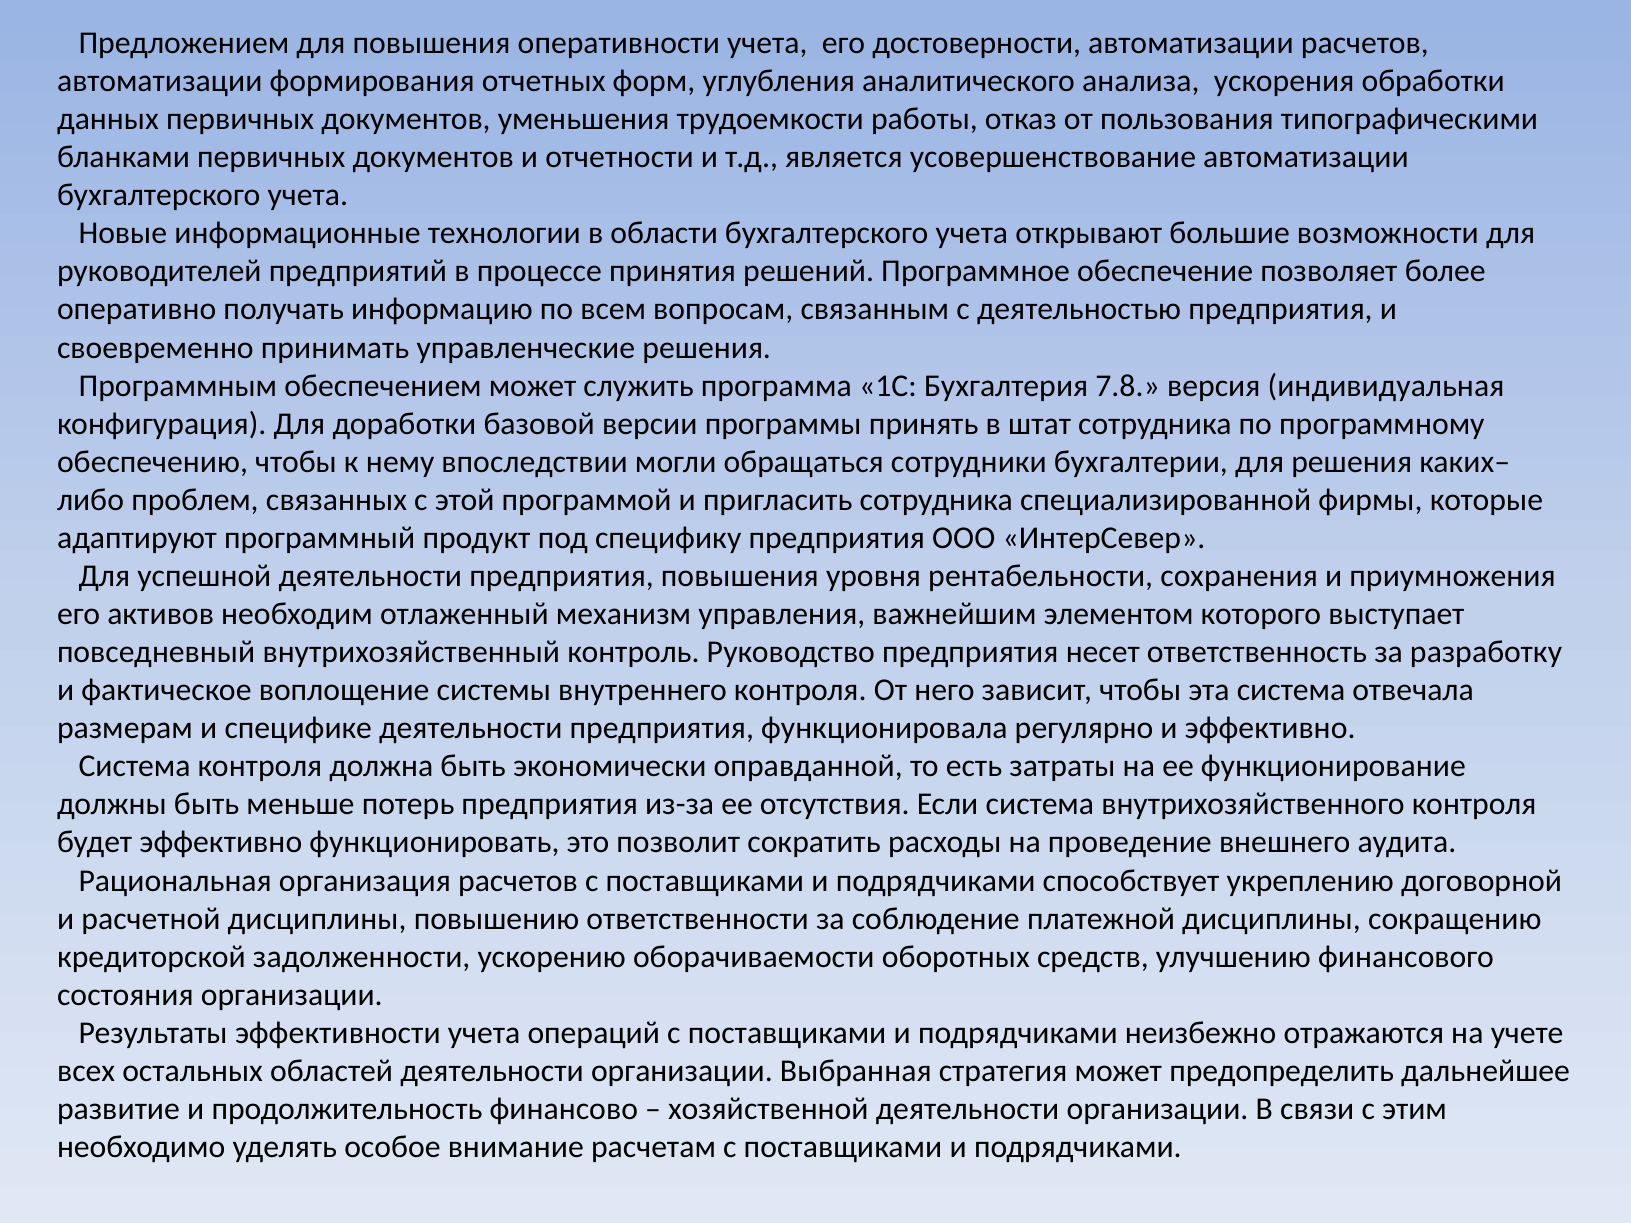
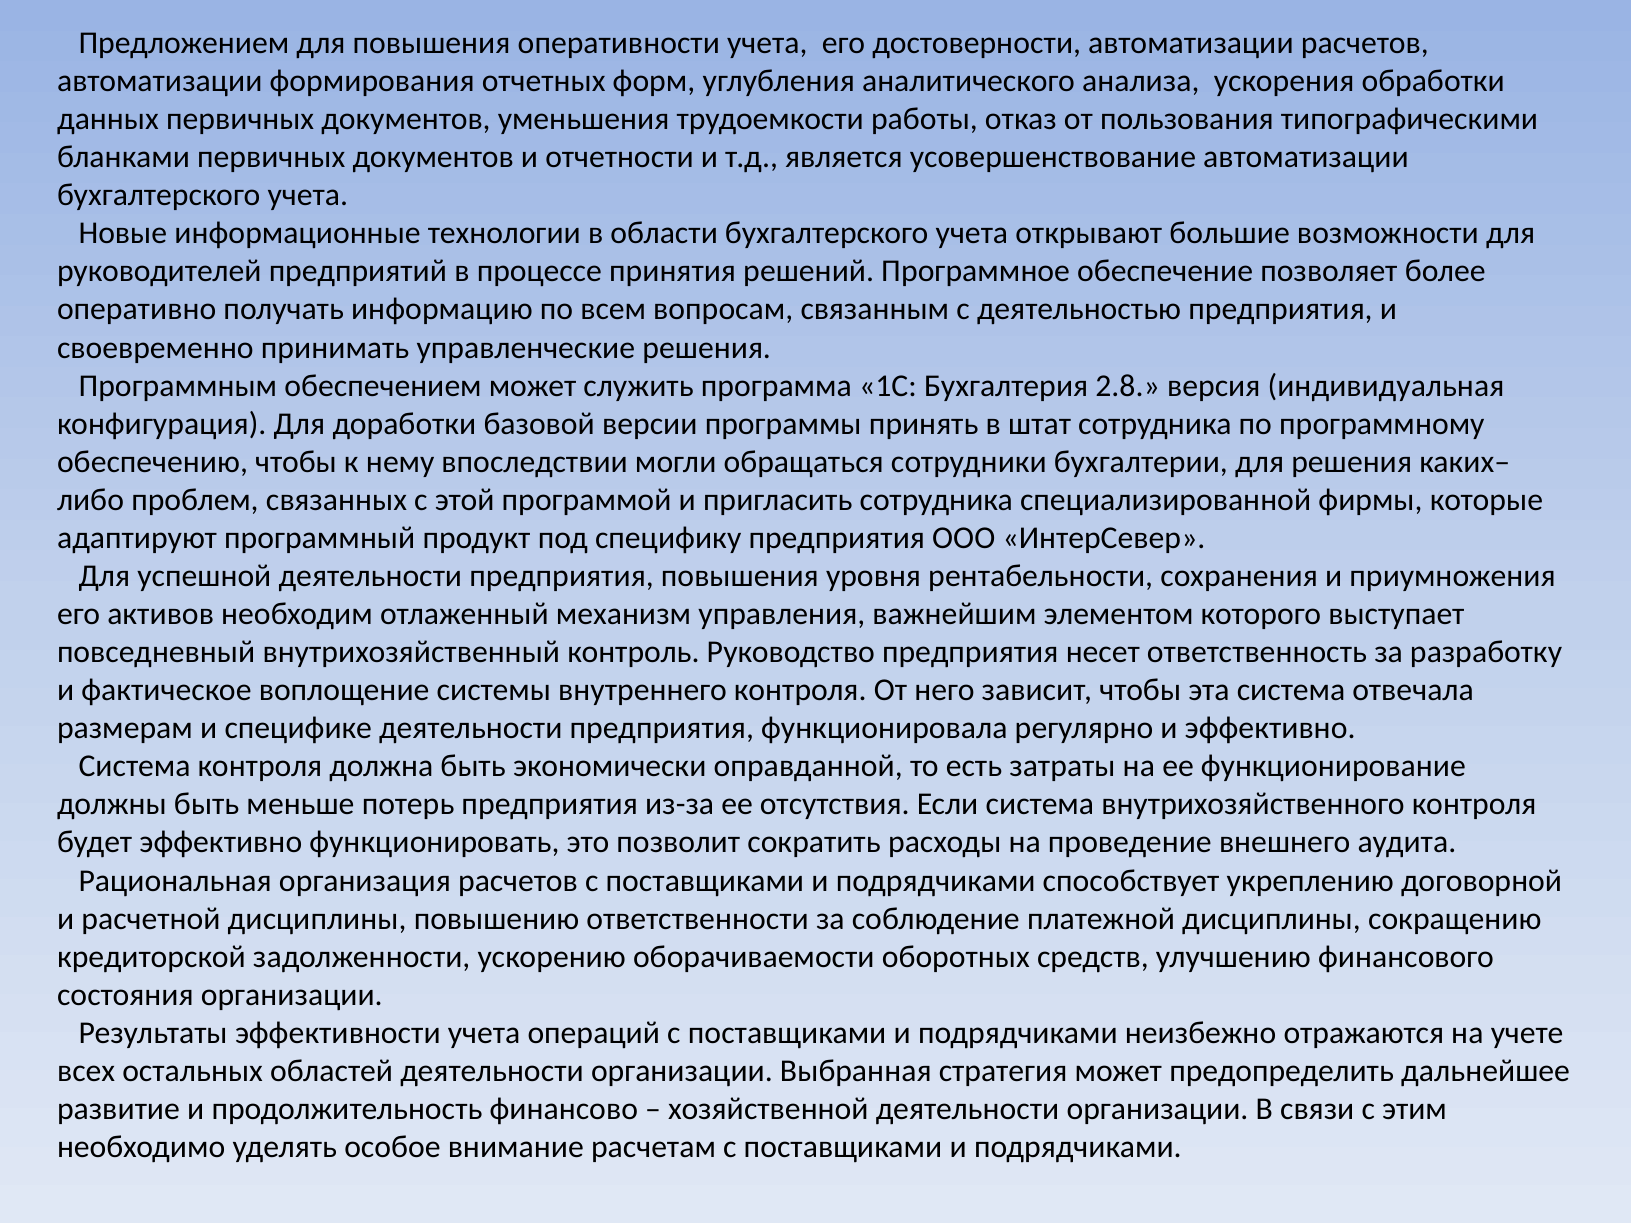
7.8: 7.8 -> 2.8
